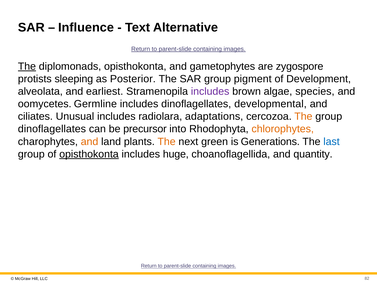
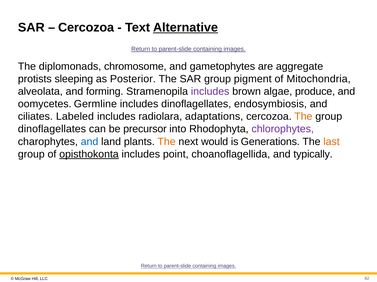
Influence at (86, 27): Influence -> Cercozoa
Alternative underline: none -> present
The at (27, 67) underline: present -> none
diplomonads opisthokonta: opisthokonta -> chromosome
zygospore: zygospore -> aggregate
Development: Development -> Mitochondria
earliest: earliest -> forming
species: species -> produce
developmental: developmental -> endosymbiosis
Unusual: Unusual -> Labeled
chlorophytes colour: orange -> purple
and at (90, 142) colour: orange -> blue
green: green -> would
last colour: blue -> orange
huge: huge -> point
quantity: quantity -> typically
